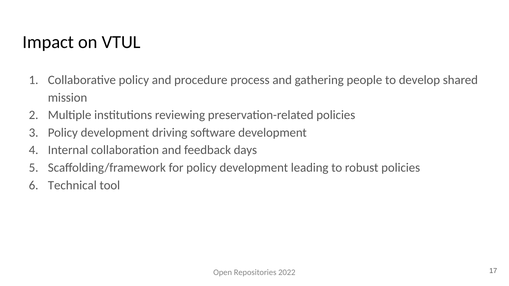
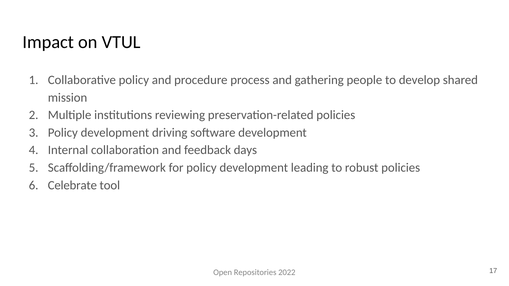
Technical: Technical -> Celebrate
